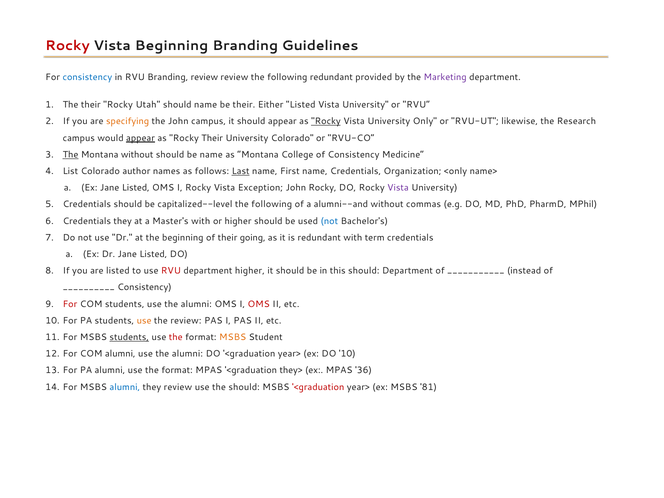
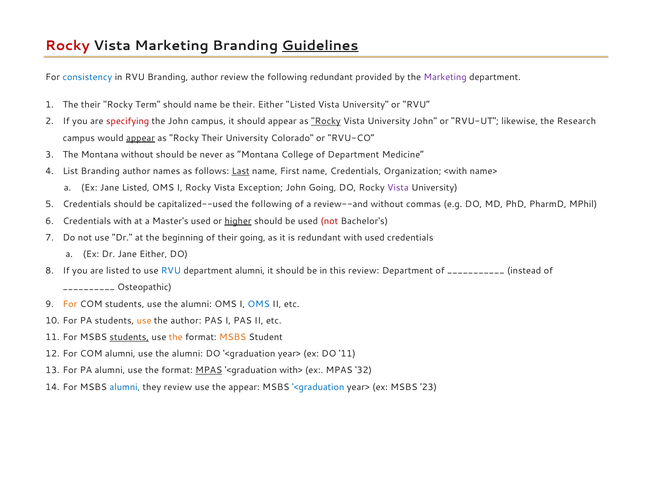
Vista Beginning: Beginning -> Marketing
Guidelines underline: none -> present
RVU Branding review: review -> author
Utah: Utah -> Term
specifying colour: orange -> red
University Only: Only -> John
The at (71, 155) underline: present -> none
be name: name -> never
of Consistency: Consistency -> Department
List Colorado: Colorado -> Branding
<only: <only -> <with
John Rocky: Rocky -> Going
capitalized--level: capitalized--level -> capitalized--used
alumni--and: alumni--and -> review--and
Credentials they: they -> with
Master's with: with -> used
higher at (238, 221) underline: none -> present
not at (329, 221) colour: blue -> red
with term: term -> used
Dr Jane Listed: Listed -> Either
RVU at (171, 271) colour: red -> blue
department higher: higher -> alumni
this should: should -> review
Consistency at (144, 287): Consistency -> Osteopathic
For at (70, 304) colour: red -> orange
OMS at (259, 304) colour: red -> blue
the review: review -> author
the at (176, 337) colour: red -> orange
DO 10: 10 -> 11
MPAS at (209, 370) underline: none -> present
they>: they> -> with>
36: 36 -> 32
the should: should -> appear
<graduation at (318, 387) colour: red -> blue
81: 81 -> 23
